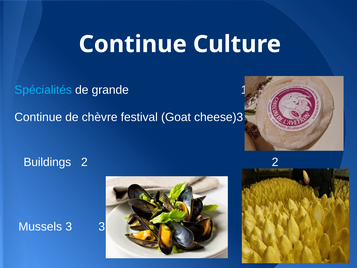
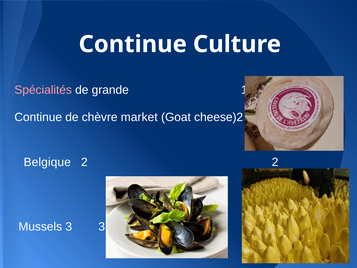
Spécialités colour: light blue -> pink
festival: festival -> market
cheese)3: cheese)3 -> cheese)2
Buildings: Buildings -> Belgique
